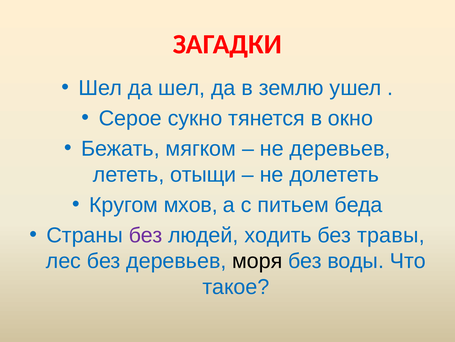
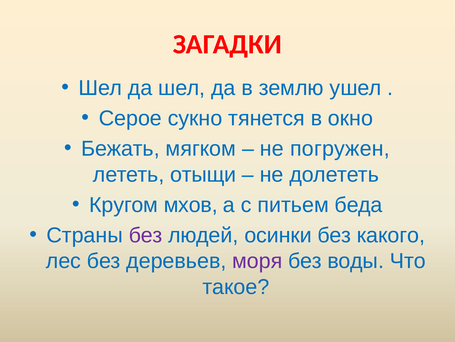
не деревьев: деревьев -> погружен
ходить: ходить -> осинки
травы: травы -> какого
моря colour: black -> purple
